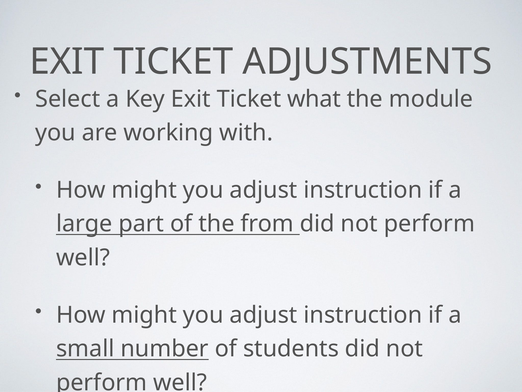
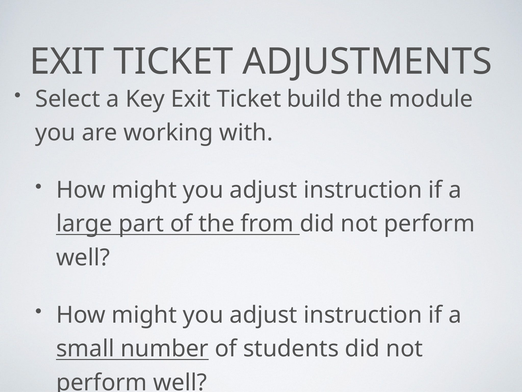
what: what -> build
